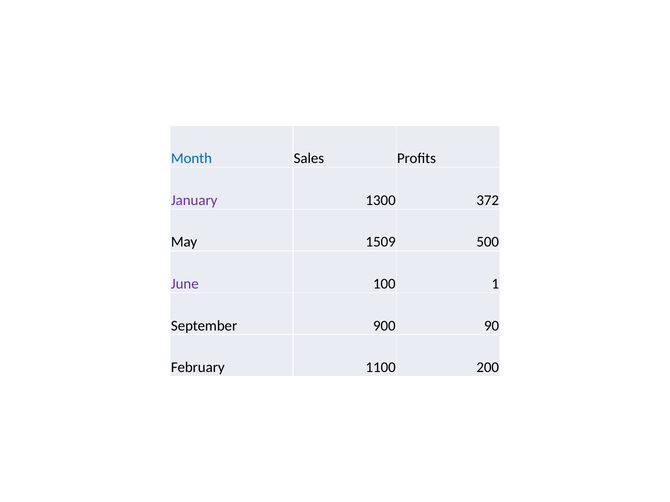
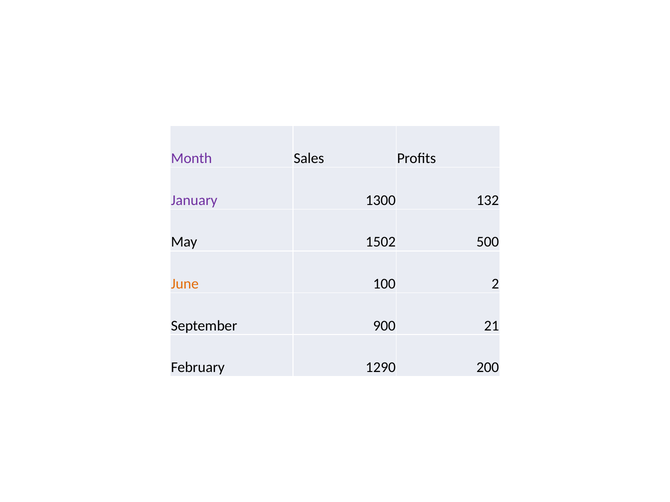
Month colour: blue -> purple
372: 372 -> 132
1509: 1509 -> 1502
June colour: purple -> orange
1: 1 -> 2
90: 90 -> 21
1100: 1100 -> 1290
